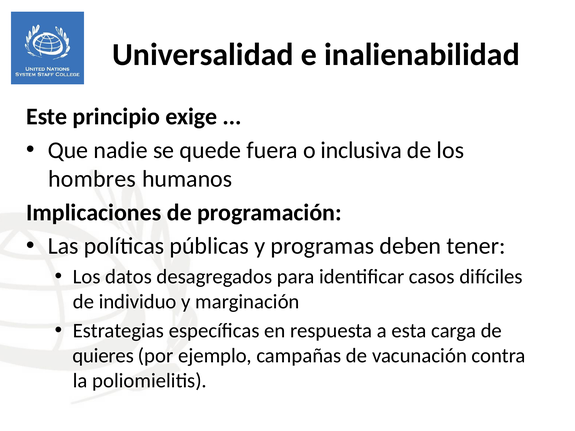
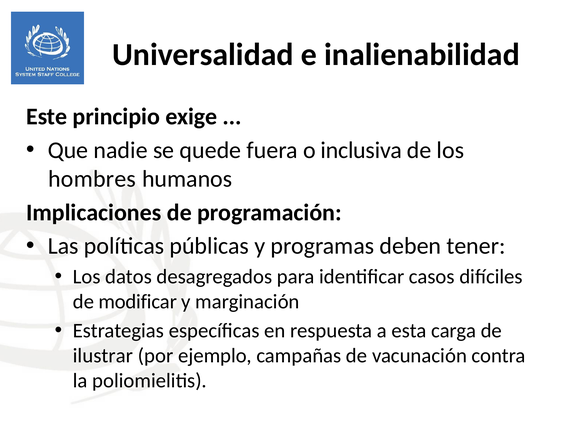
individuo: individuo -> modificar
quieres: quieres -> ilustrar
